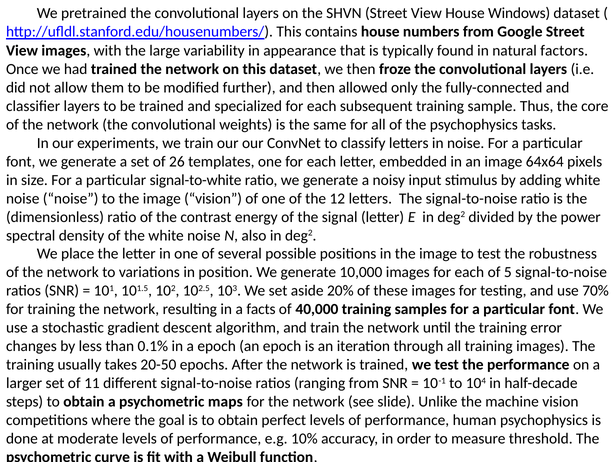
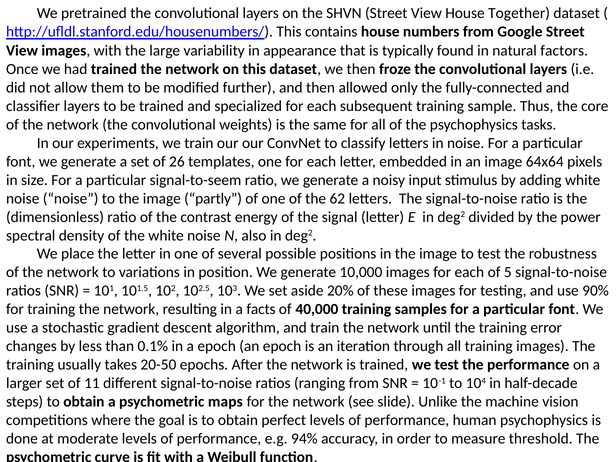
Windows: Windows -> Together
signal-to-white: signal-to-white -> signal-to-seem
image vision: vision -> partly
12: 12 -> 62
70%: 70% -> 90%
10%: 10% -> 94%
